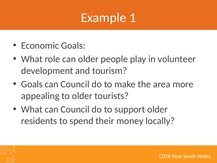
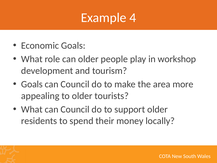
1: 1 -> 4
volunteer: volunteer -> workshop
